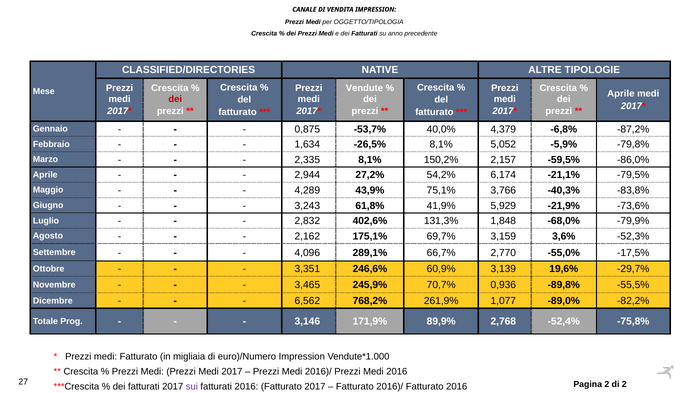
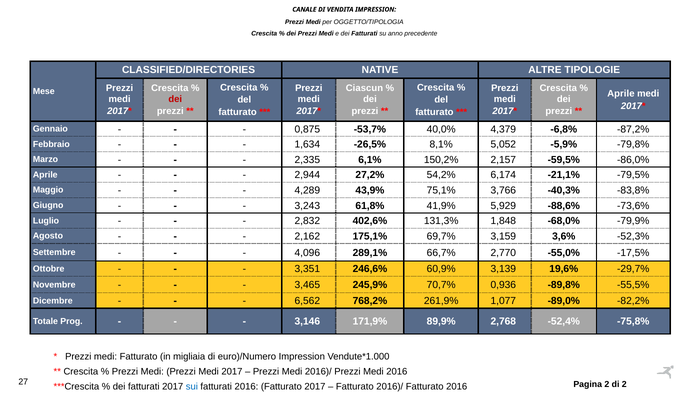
Vendute: Vendute -> Ciascun
2,335 8,1%: 8,1% -> 6,1%
-21,9%: -21,9% -> -88,6%
sui colour: purple -> blue
